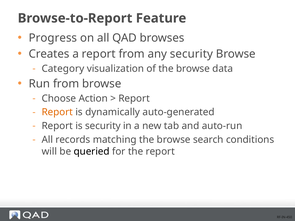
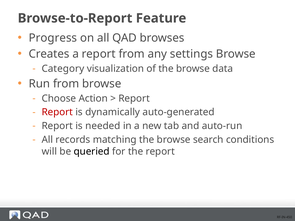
any security: security -> settings
Report at (57, 112) colour: orange -> red
is security: security -> needed
